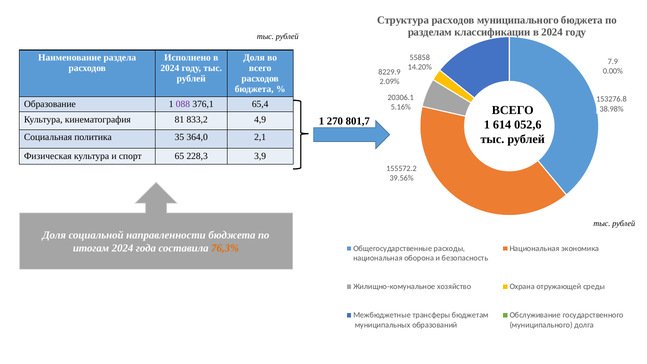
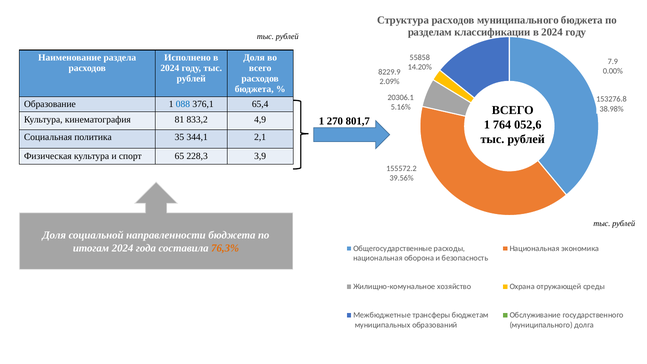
088 colour: purple -> blue
614: 614 -> 764
364,0: 364,0 -> 344,1
